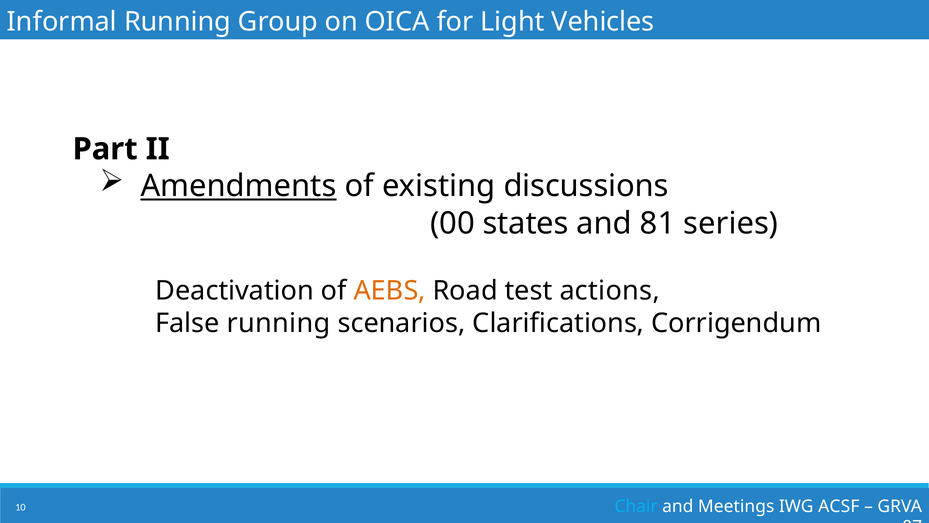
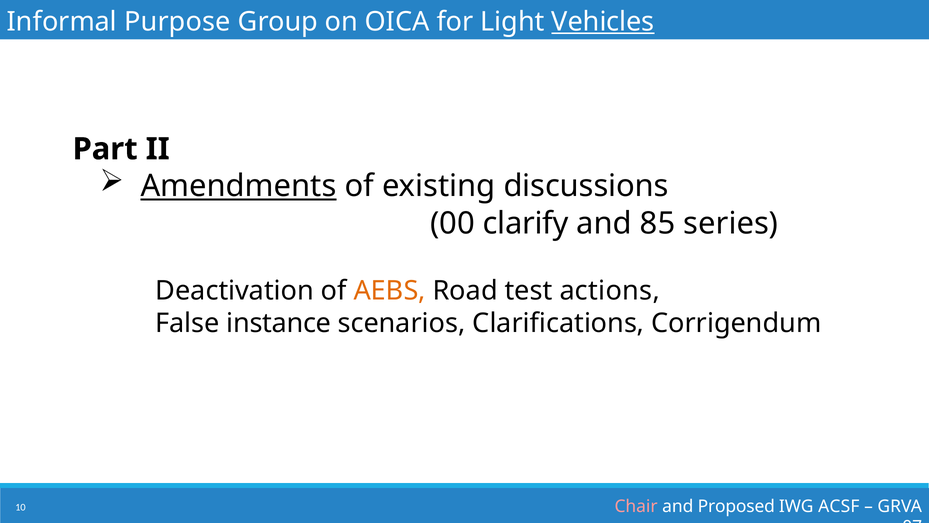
Informal Running: Running -> Purpose
Vehicles underline: none -> present
states: states -> clarify
81: 81 -> 85
False running: running -> instance
Chair colour: light blue -> pink
Meetings: Meetings -> Proposed
